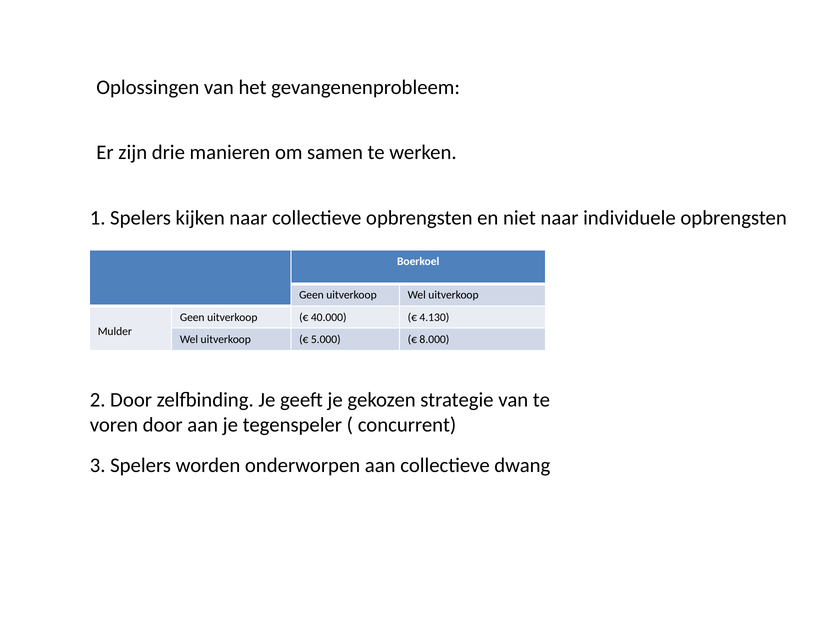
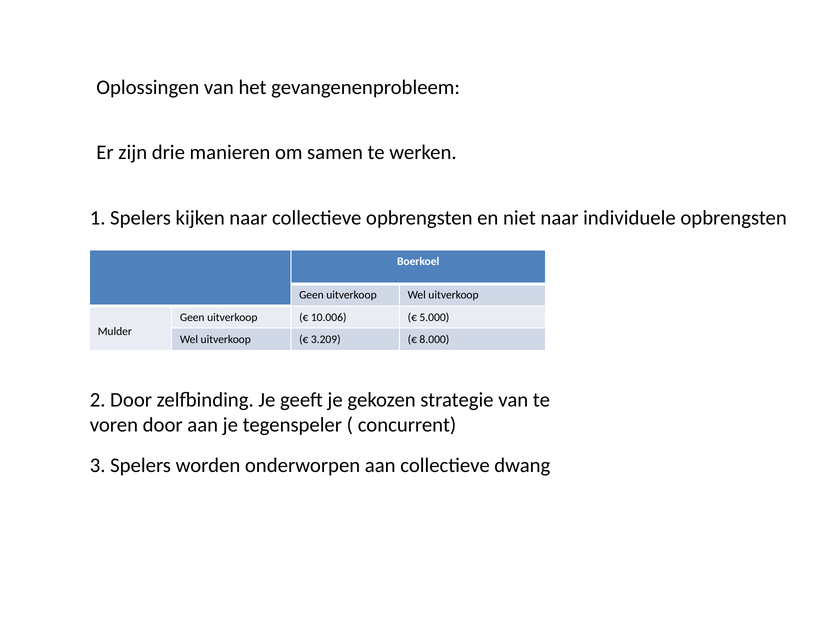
40.000: 40.000 -> 10.006
4.130: 4.130 -> 5.000
5.000: 5.000 -> 3.209
